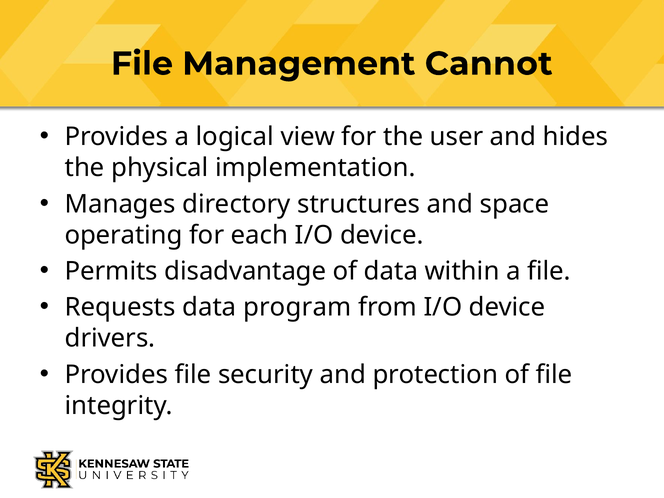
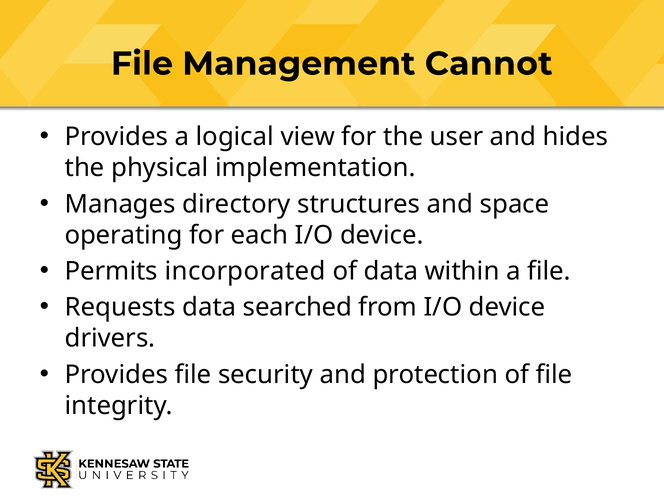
disadvantage: disadvantage -> incorporated
program: program -> searched
